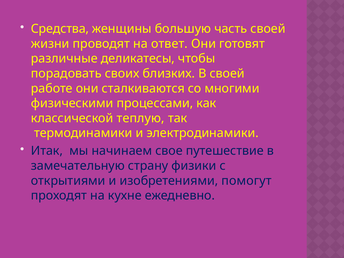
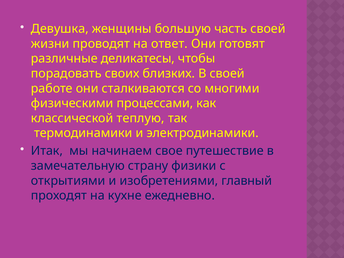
Средства: Средства -> Девушка
помогут: помогут -> главный
